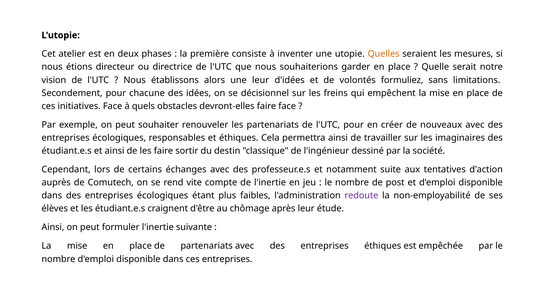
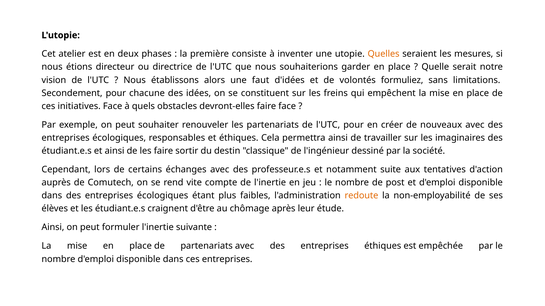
une leur: leur -> faut
décisionnel: décisionnel -> constituent
redoute colour: purple -> orange
